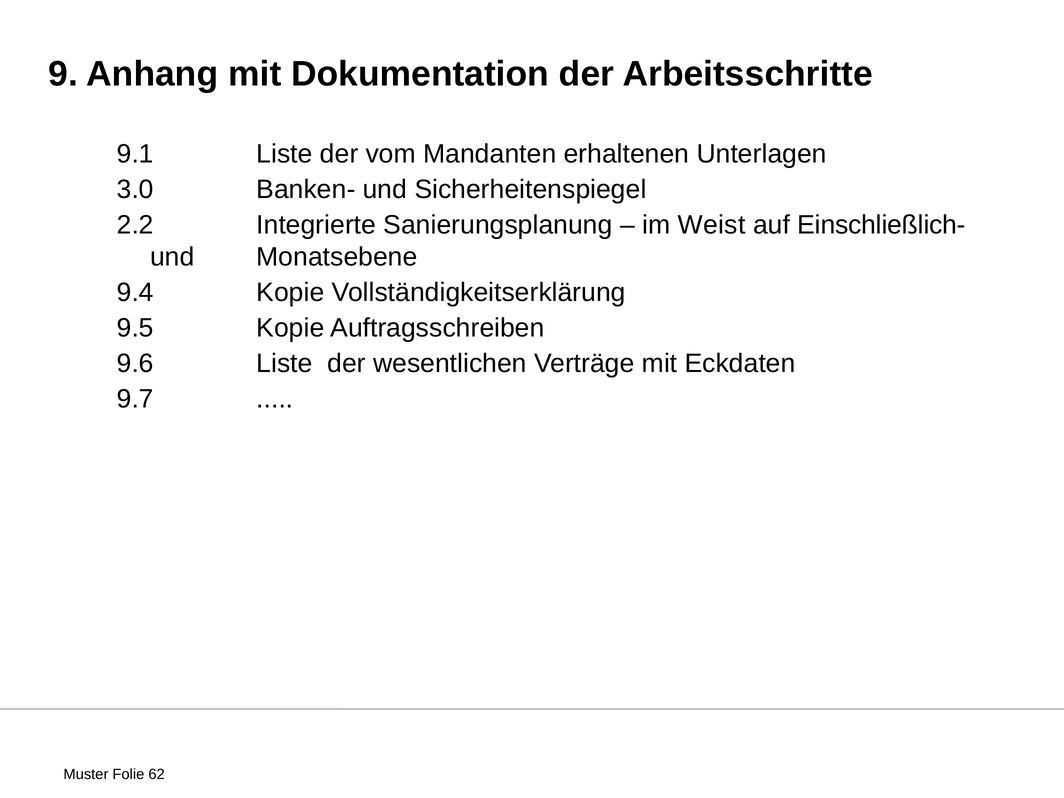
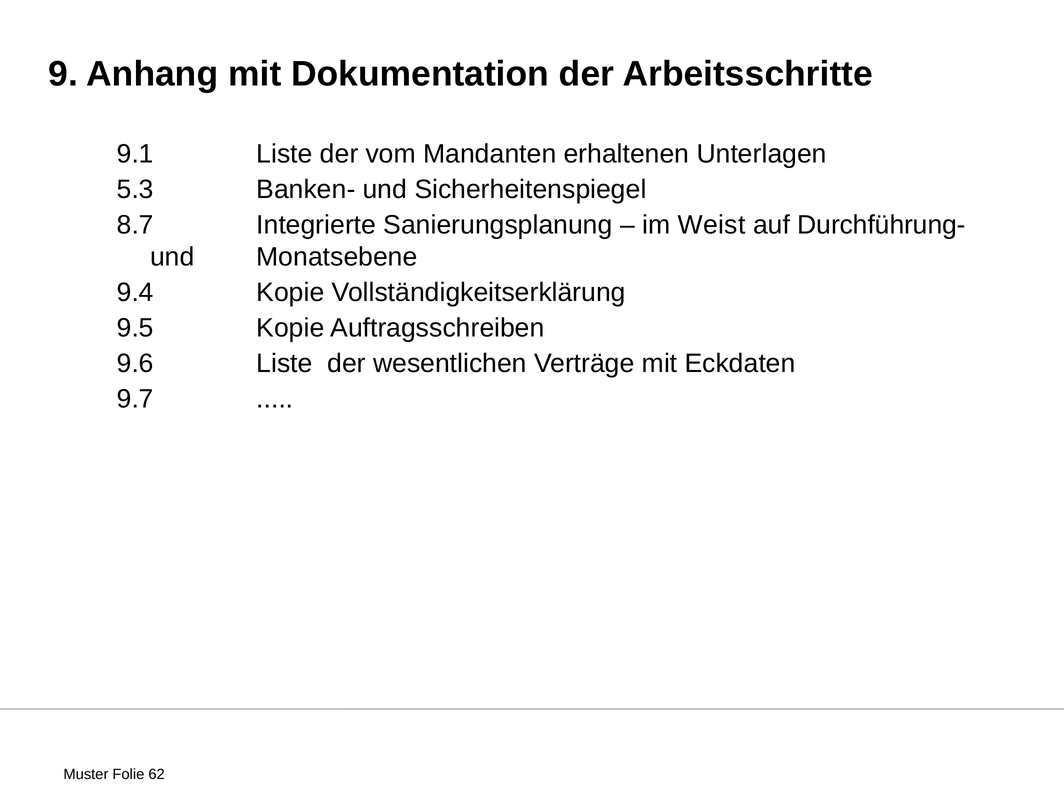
3.0: 3.0 -> 5.3
2.2: 2.2 -> 8.7
Einschließlich-: Einschließlich- -> Durchführung-
